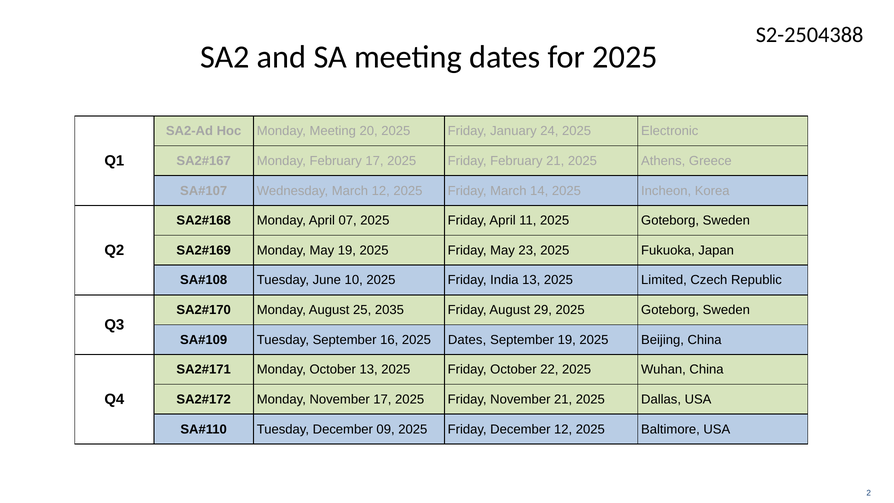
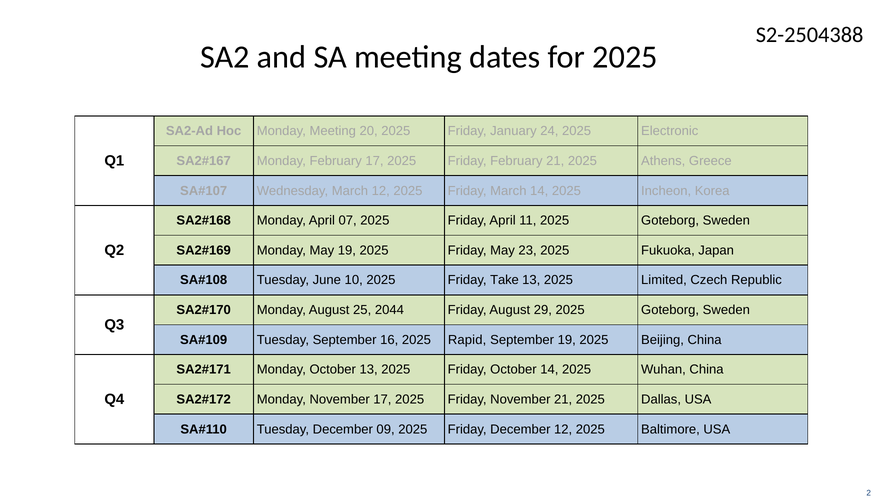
India: India -> Take
2035: 2035 -> 2044
2025 Dates: Dates -> Rapid
October 22: 22 -> 14
